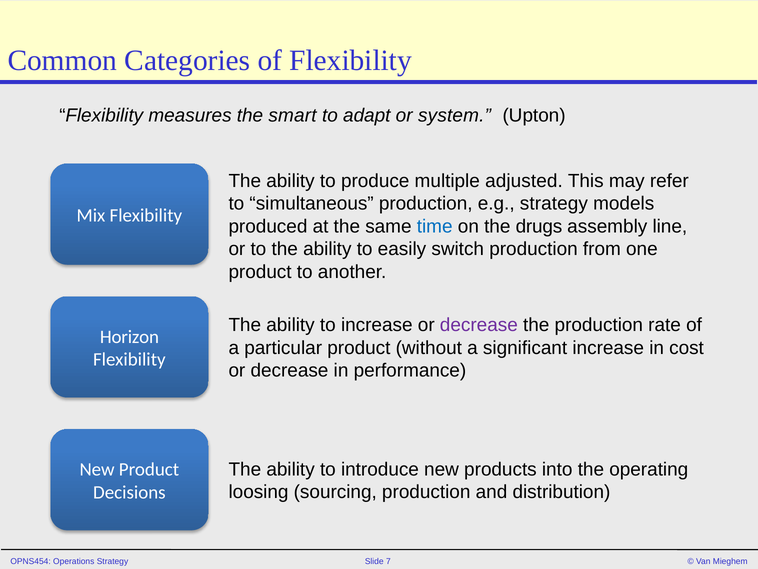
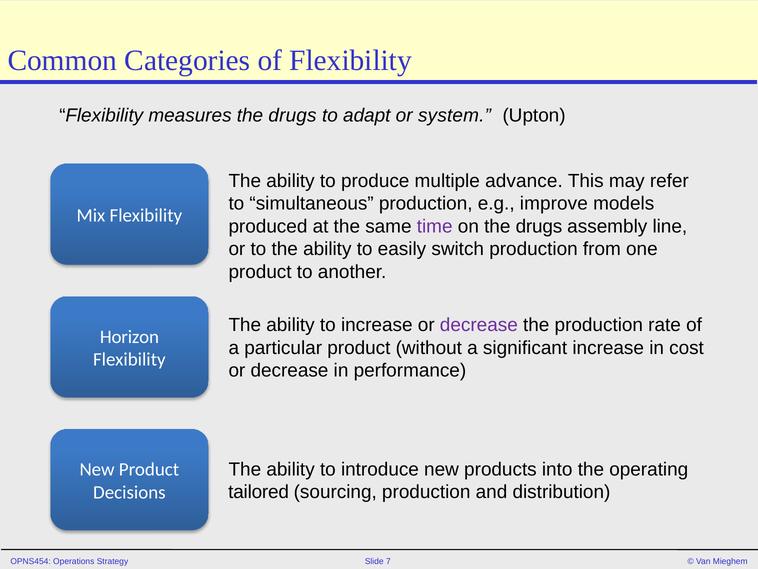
measures the smart: smart -> drugs
adjusted: adjusted -> advance
e.g strategy: strategy -> improve
time colour: blue -> purple
loosing: loosing -> tailored
